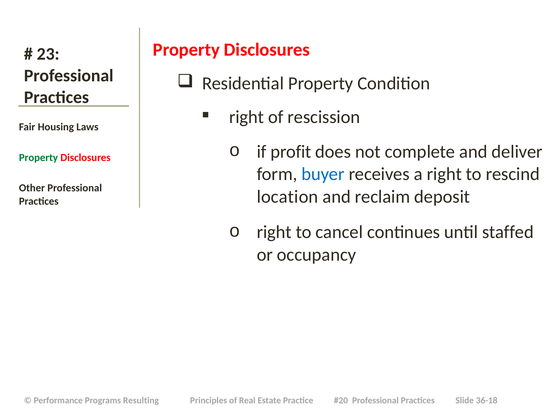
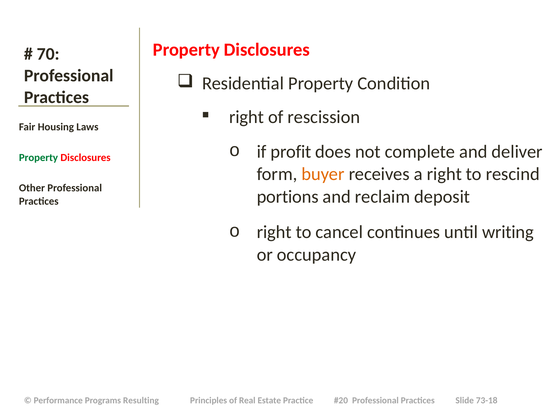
23: 23 -> 70
buyer colour: blue -> orange
location: location -> portions
staffed: staffed -> writing
36-18: 36-18 -> 73-18
